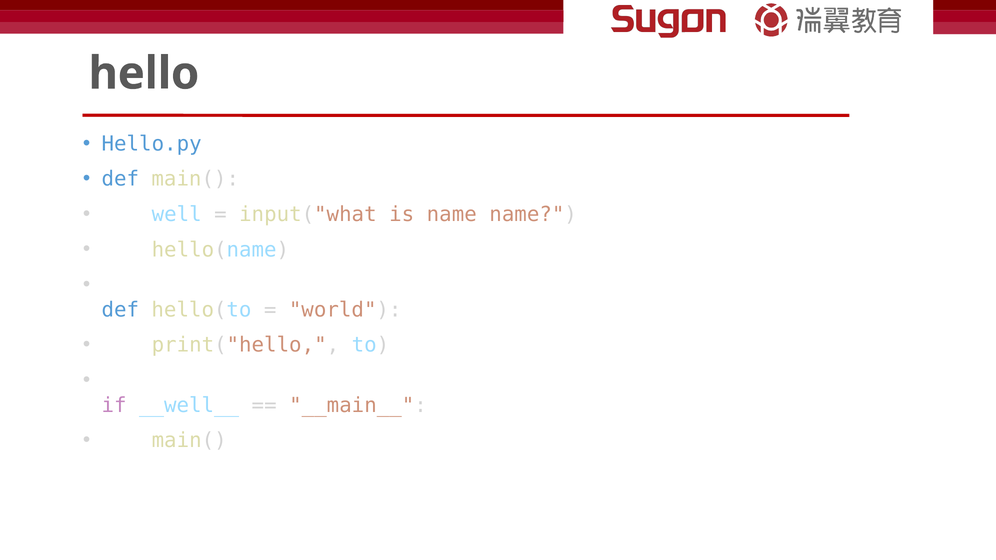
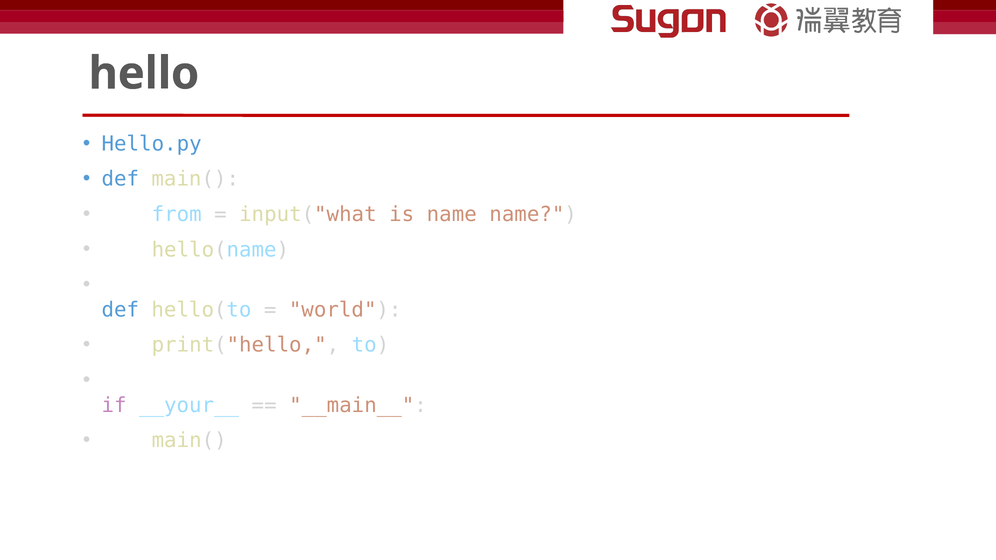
well: well -> from
__well__: __well__ -> __your__
